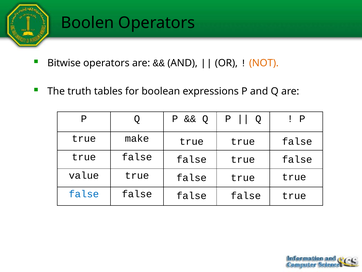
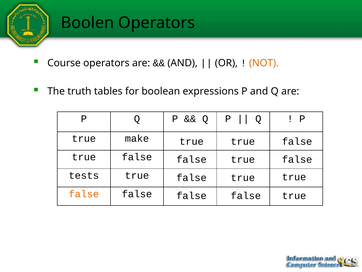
Bitwise: Bitwise -> Course
value: value -> tests
false at (84, 194) colour: blue -> orange
